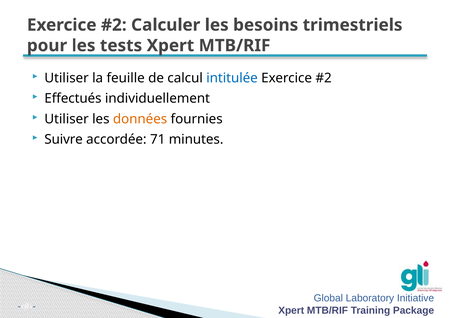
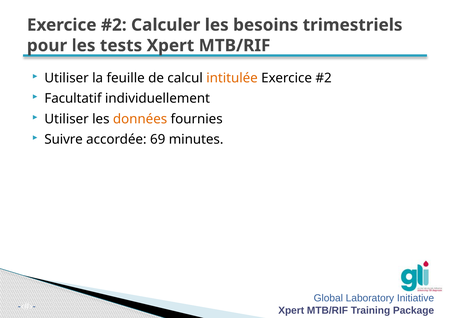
intitulée colour: blue -> orange
Effectués: Effectués -> Facultatif
71: 71 -> 69
